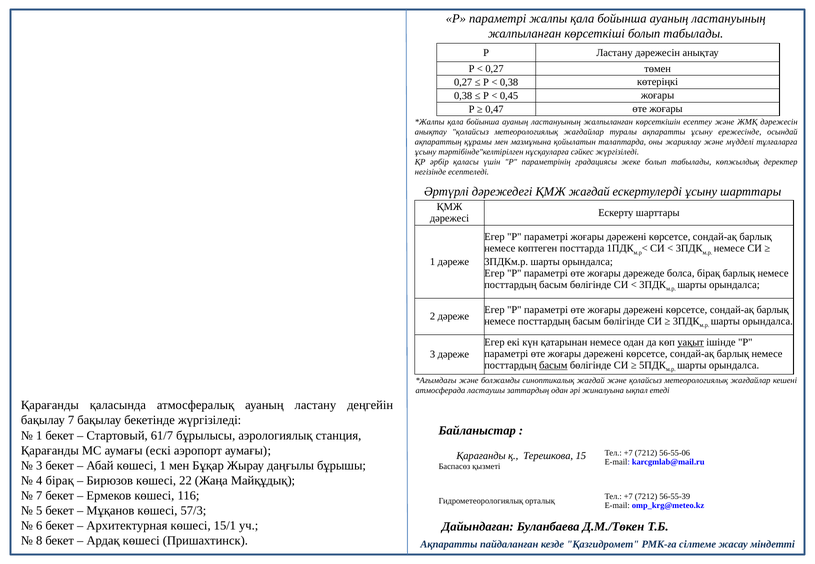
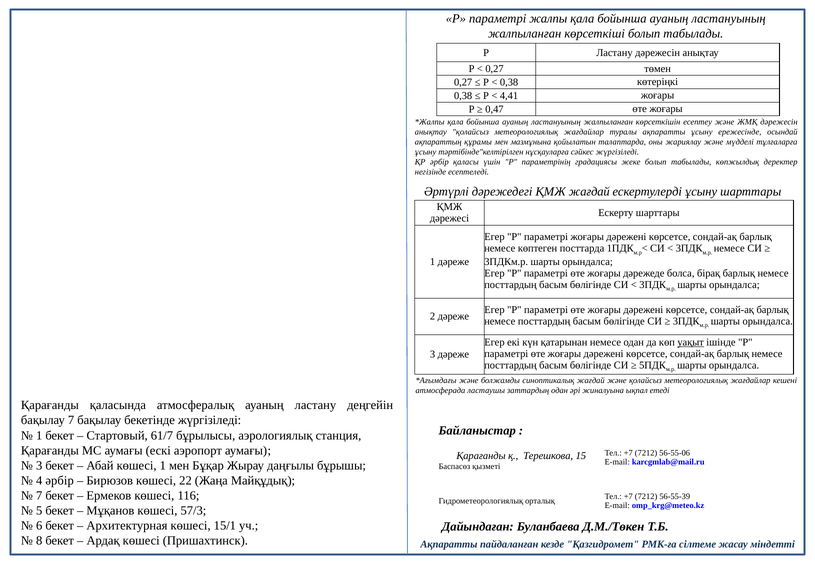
0,45: 0,45 -> 4,41
басым at (553, 365) underline: present -> none
4 бірақ: бірақ -> әрбір
